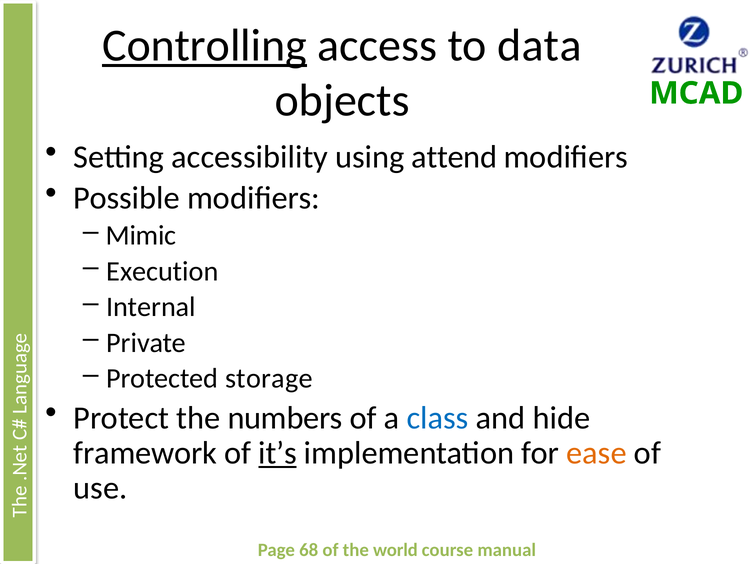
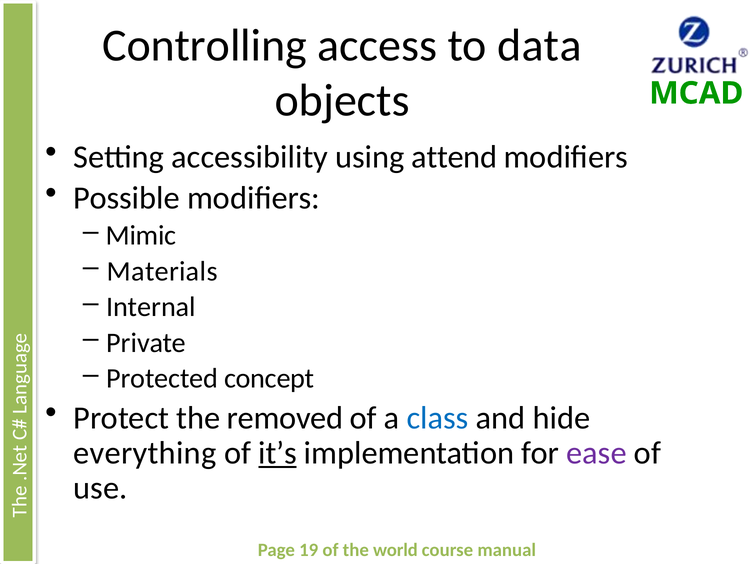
Controlling underline: present -> none
Execution: Execution -> Materials
storage: storage -> concept
numbers: numbers -> removed
framework: framework -> everything
ease colour: orange -> purple
68: 68 -> 19
